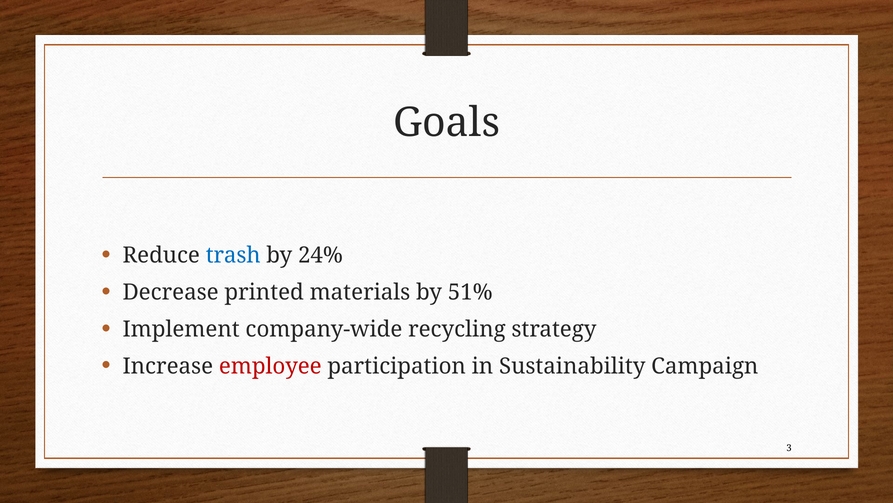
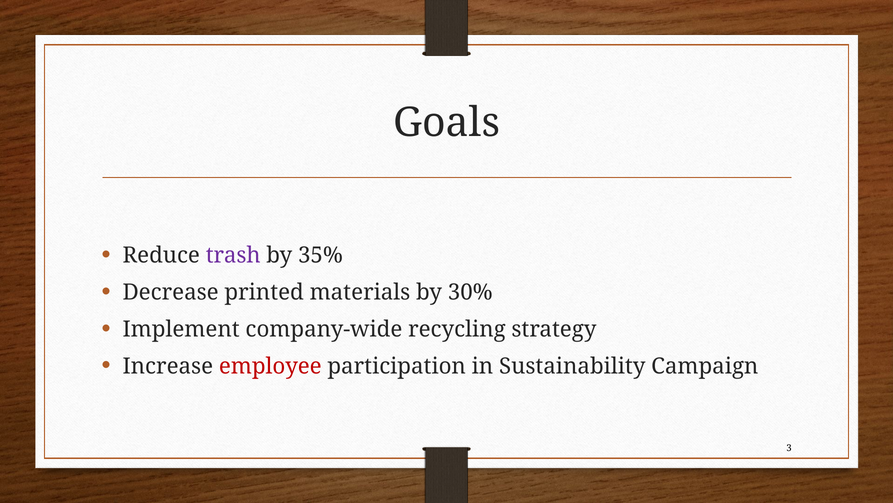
trash colour: blue -> purple
24%: 24% -> 35%
51%: 51% -> 30%
